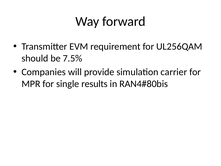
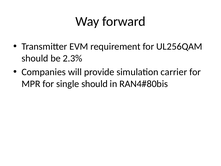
7.5%: 7.5% -> 2.3%
single results: results -> should
